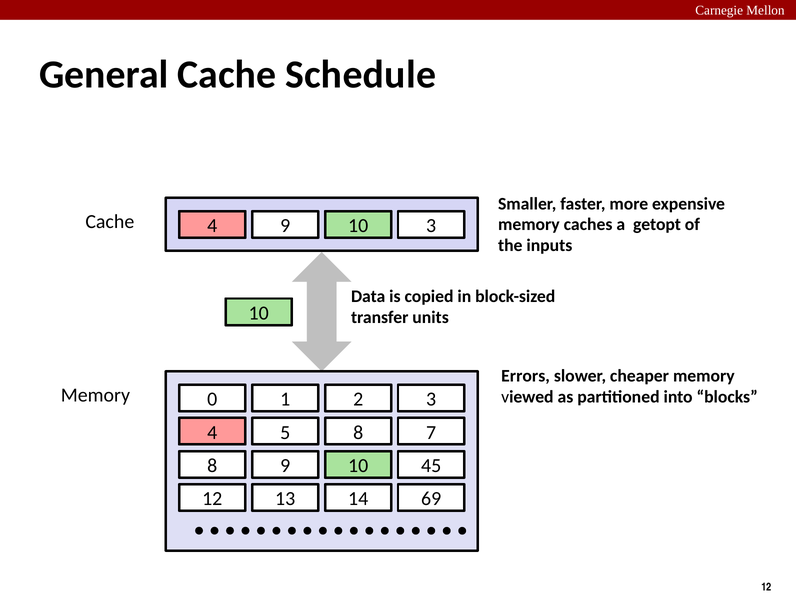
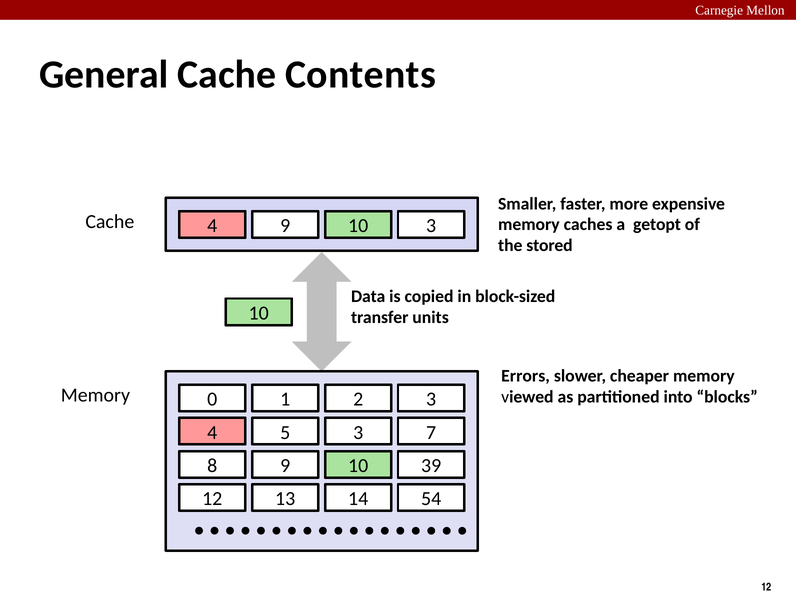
Schedule: Schedule -> Contents
inputs: inputs -> stored
5 8: 8 -> 3
45: 45 -> 39
69: 69 -> 54
